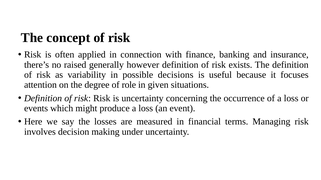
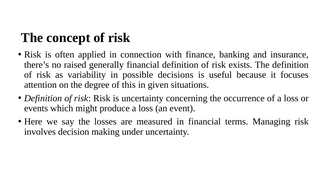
generally however: however -> financial
role: role -> this
